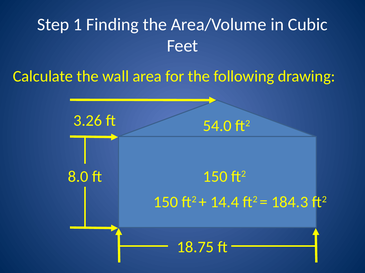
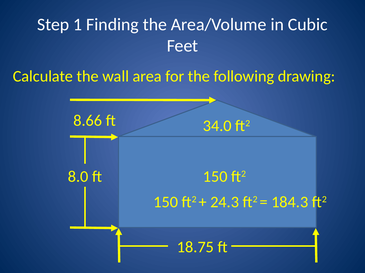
3.26: 3.26 -> 8.66
54.0: 54.0 -> 34.0
14.4: 14.4 -> 24.3
